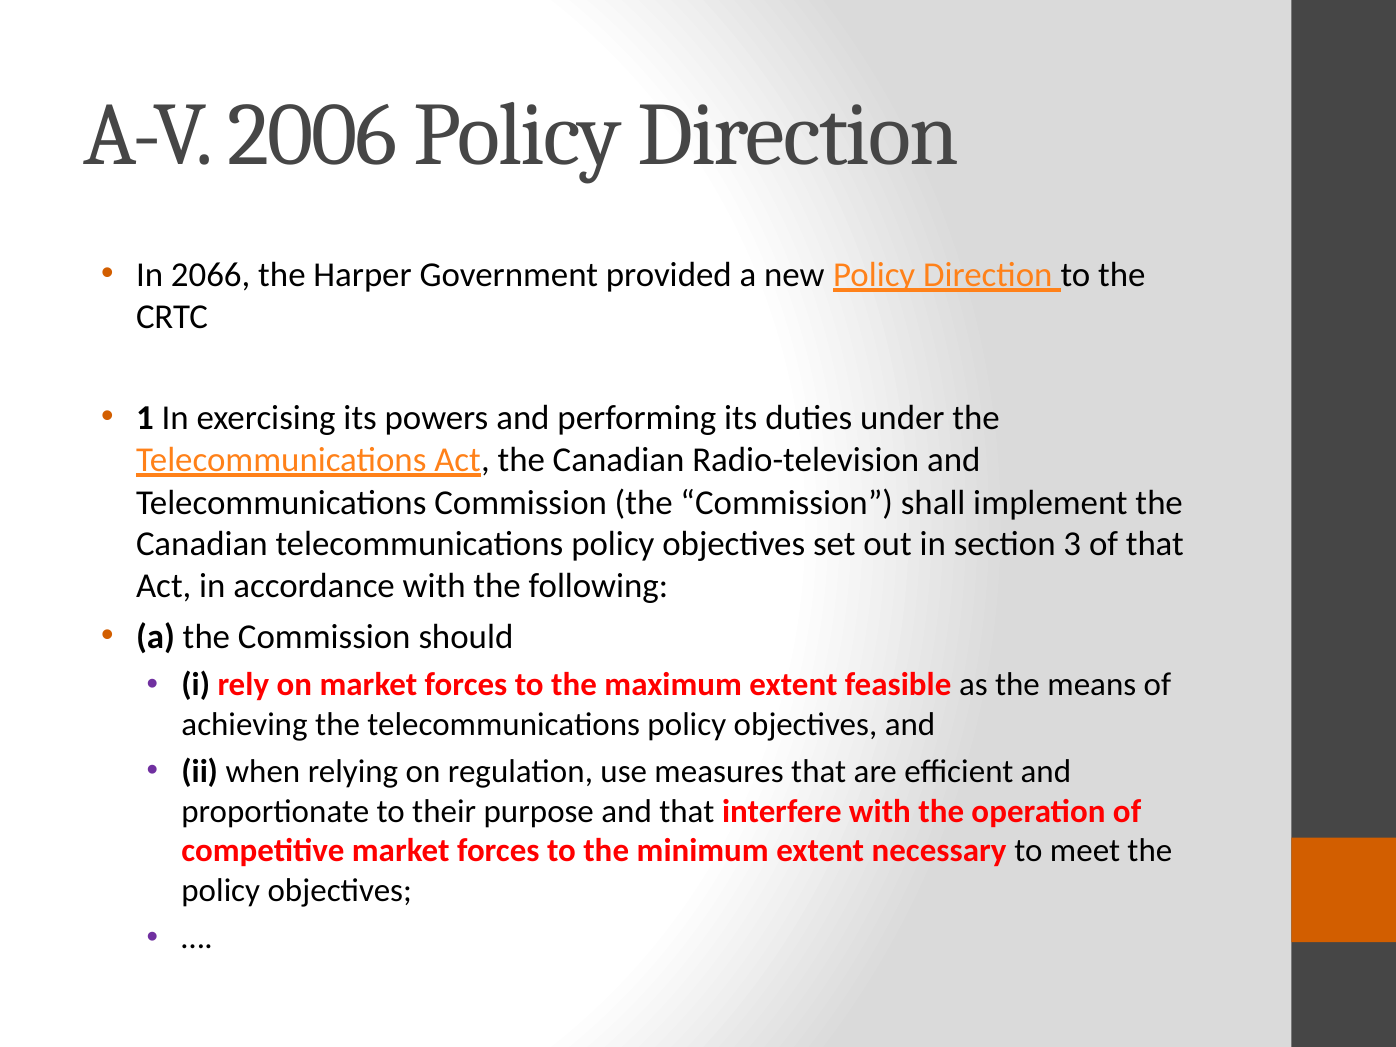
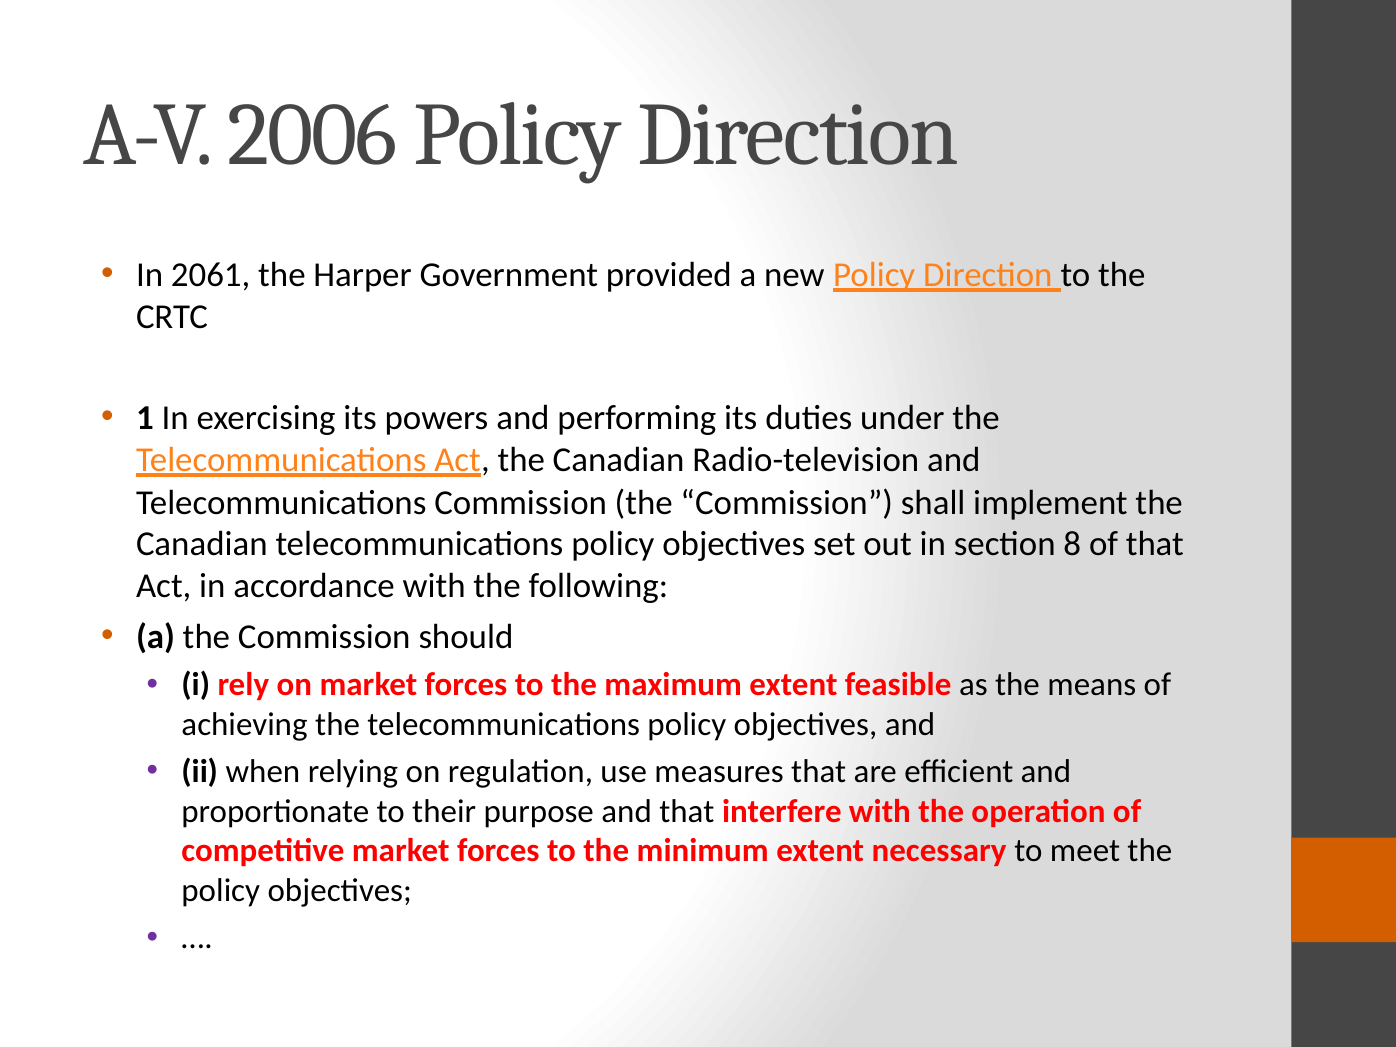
2066: 2066 -> 2061
3: 3 -> 8
